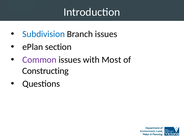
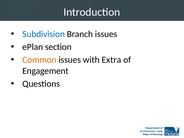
Common colour: purple -> orange
Most: Most -> Extra
Constructing: Constructing -> Engagement
